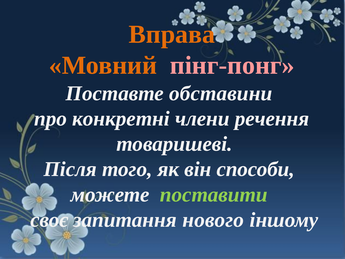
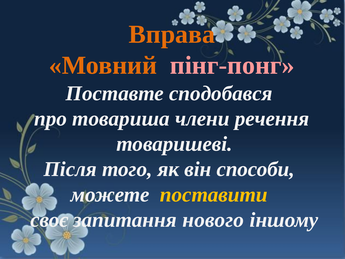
обставини: обставини -> сподобався
конкретні: конкретні -> товариша
поставити colour: light green -> yellow
